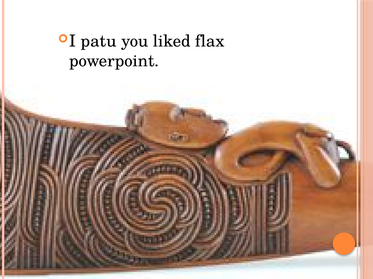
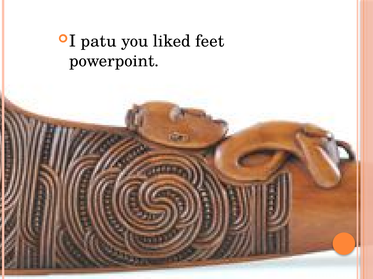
flax: flax -> feet
